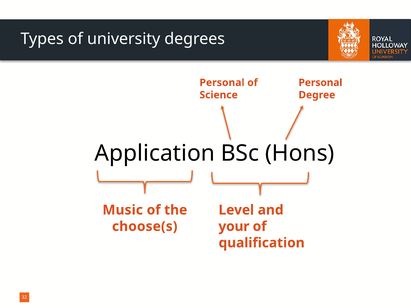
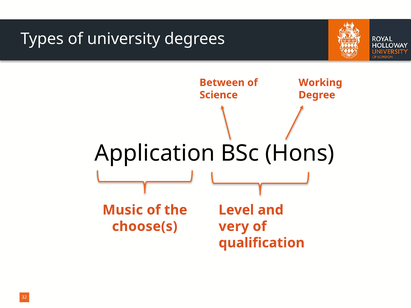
Personal at (222, 83): Personal -> Between
Personal at (320, 83): Personal -> Working
your: your -> very
